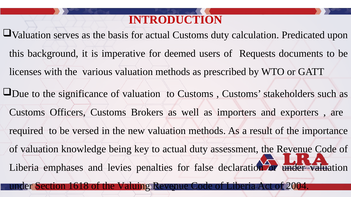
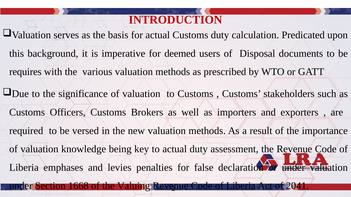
Requests: Requests -> Disposal
licenses: licenses -> requires
1618: 1618 -> 1668
2004: 2004 -> 2041
